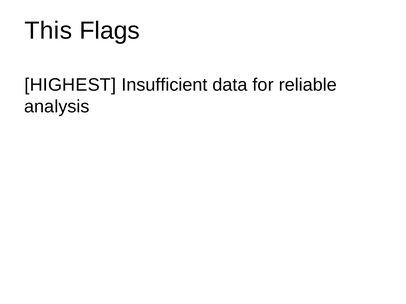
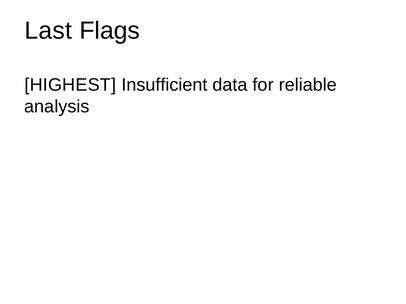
This: This -> Last
